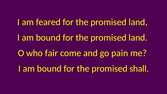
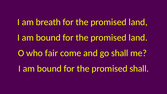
feared: feared -> breath
go pain: pain -> shall
